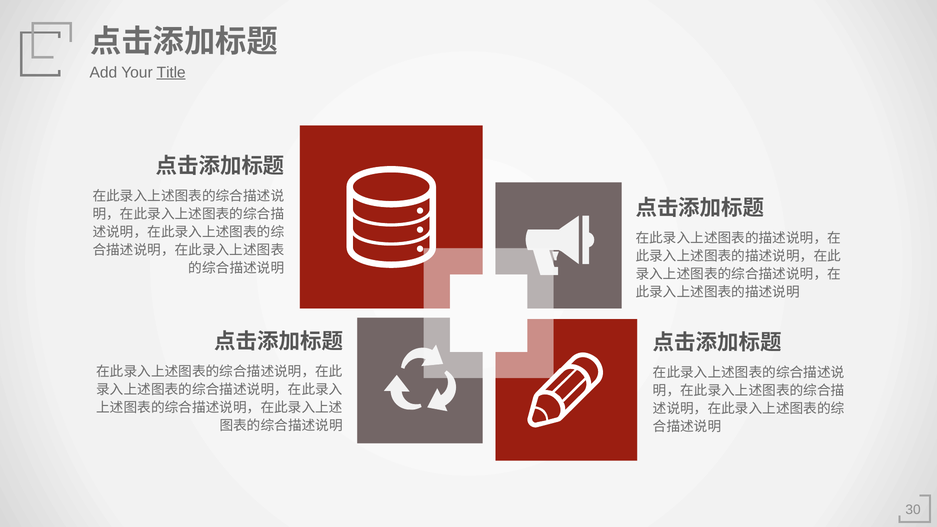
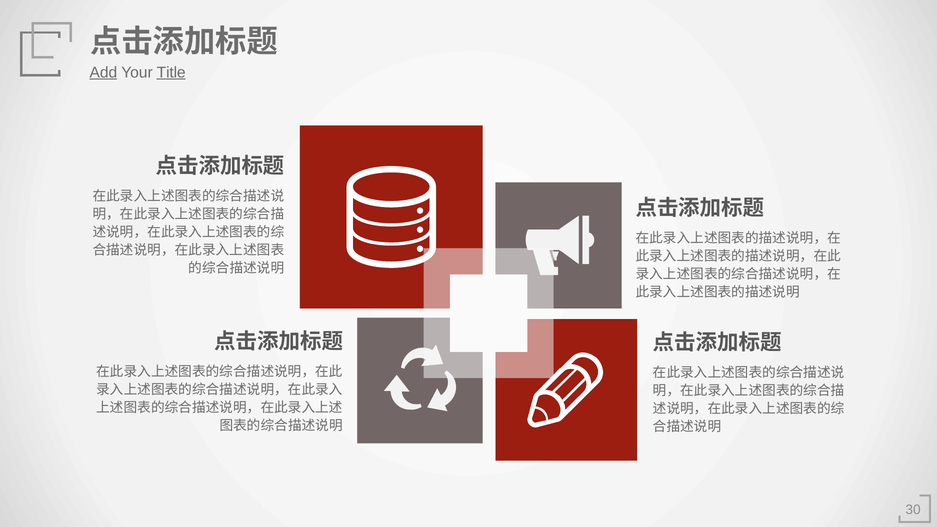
Add underline: none -> present
